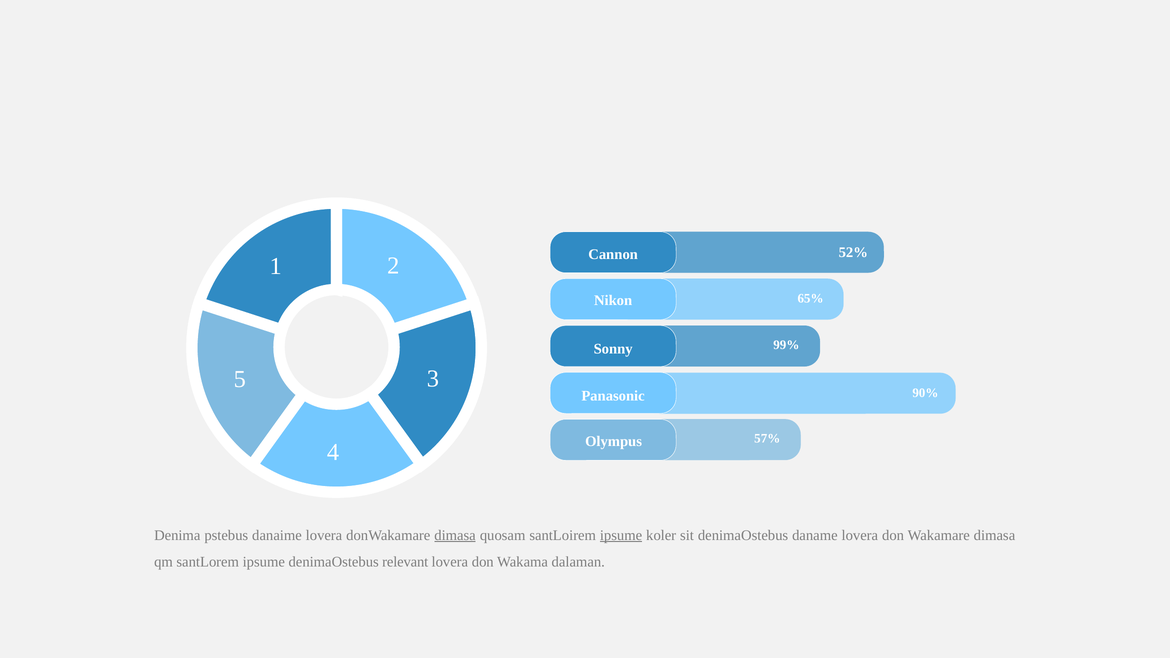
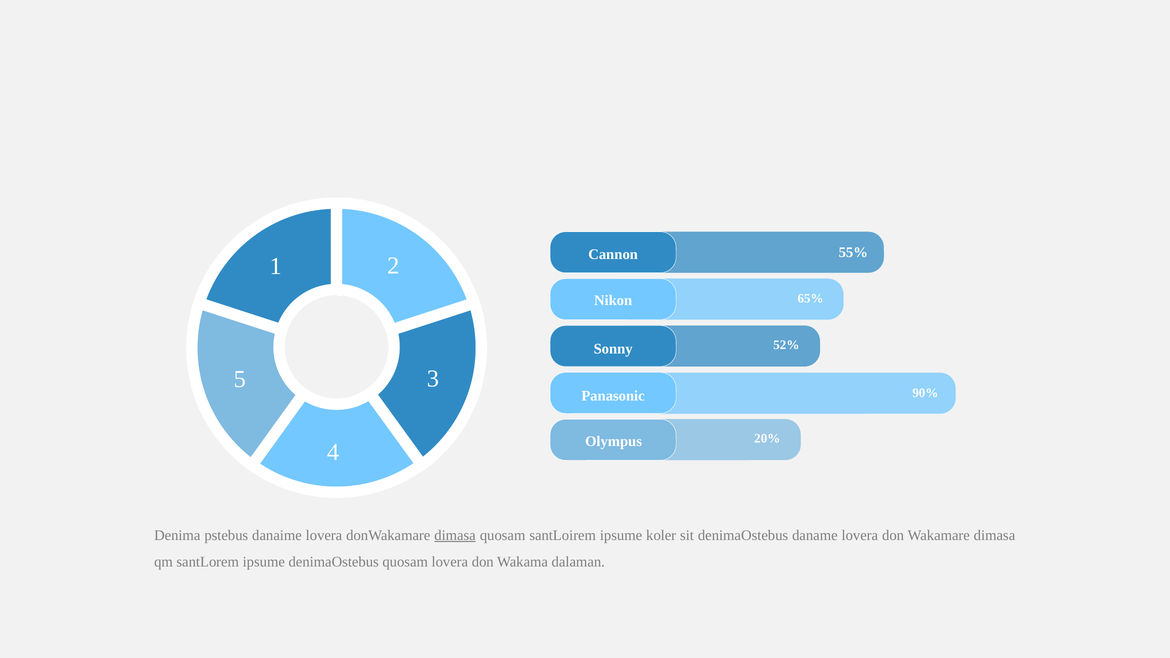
52%: 52% -> 55%
99%: 99% -> 52%
57%: 57% -> 20%
ipsume at (621, 535) underline: present -> none
denimaOstebus relevant: relevant -> quosam
